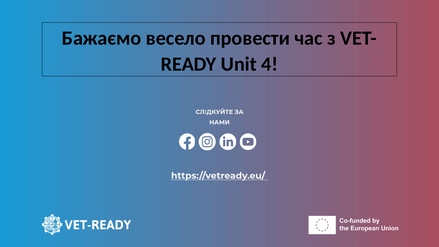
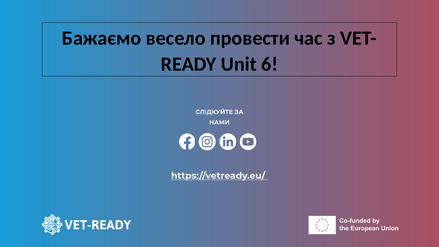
4: 4 -> 6
